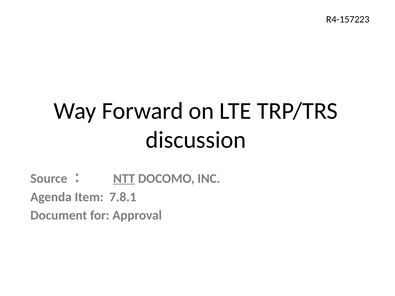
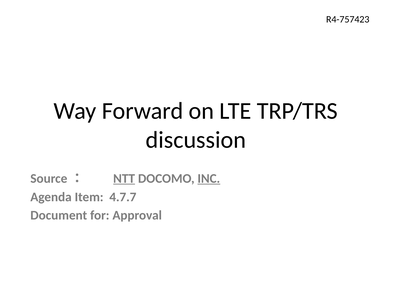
R4-157223: R4-157223 -> R4-757423
INC underline: none -> present
7.8.1: 7.8.1 -> 4.7.7
